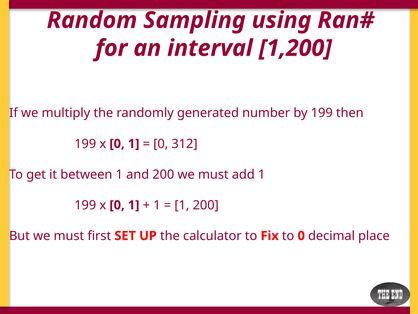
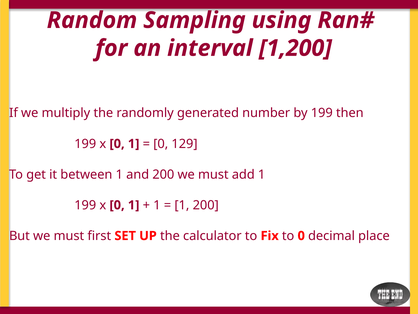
312: 312 -> 129
